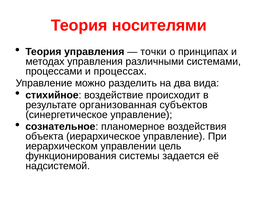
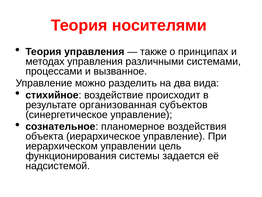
точки: точки -> также
процессах: процессах -> вызванное
